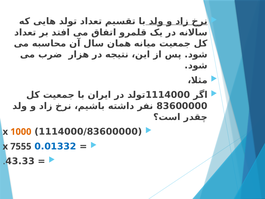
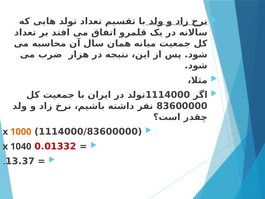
0.01332 colour: blue -> red
7555: 7555 -> 1040
43.33: 43.33 -> 13.37
